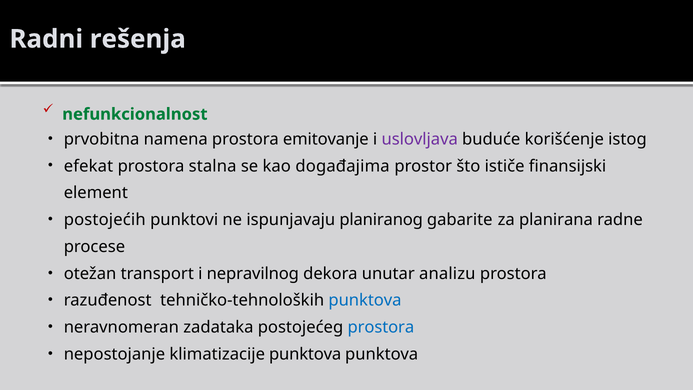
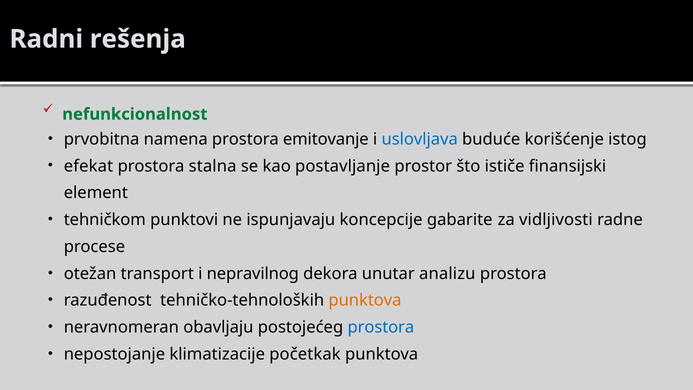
uslovljava colour: purple -> blue
događajima: događajima -> postavljanje
postojećih: postojećih -> tehničkom
planiranog: planiranog -> koncepcije
planirana: planirana -> vidljivosti
punktova at (365, 300) colour: blue -> orange
zadataka: zadataka -> obavljaju
klimatizacije punktova: punktova -> početkak
